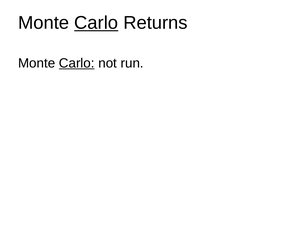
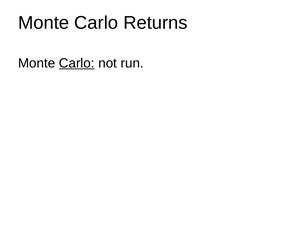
Carlo at (96, 23) underline: present -> none
